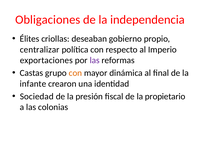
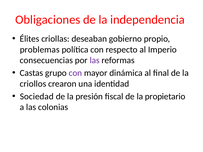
centralizar: centralizar -> problemas
exportaciones: exportaciones -> consecuencias
con at (75, 73) colour: orange -> purple
infante: infante -> criollos
